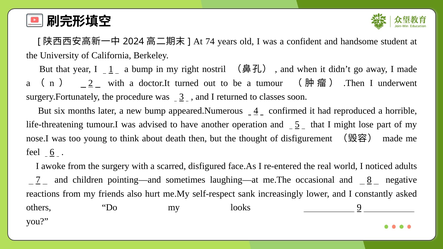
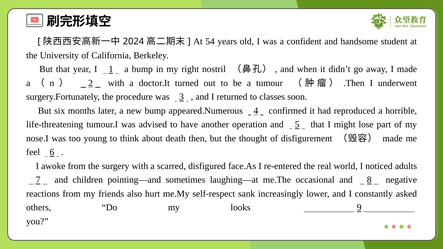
74: 74 -> 54
